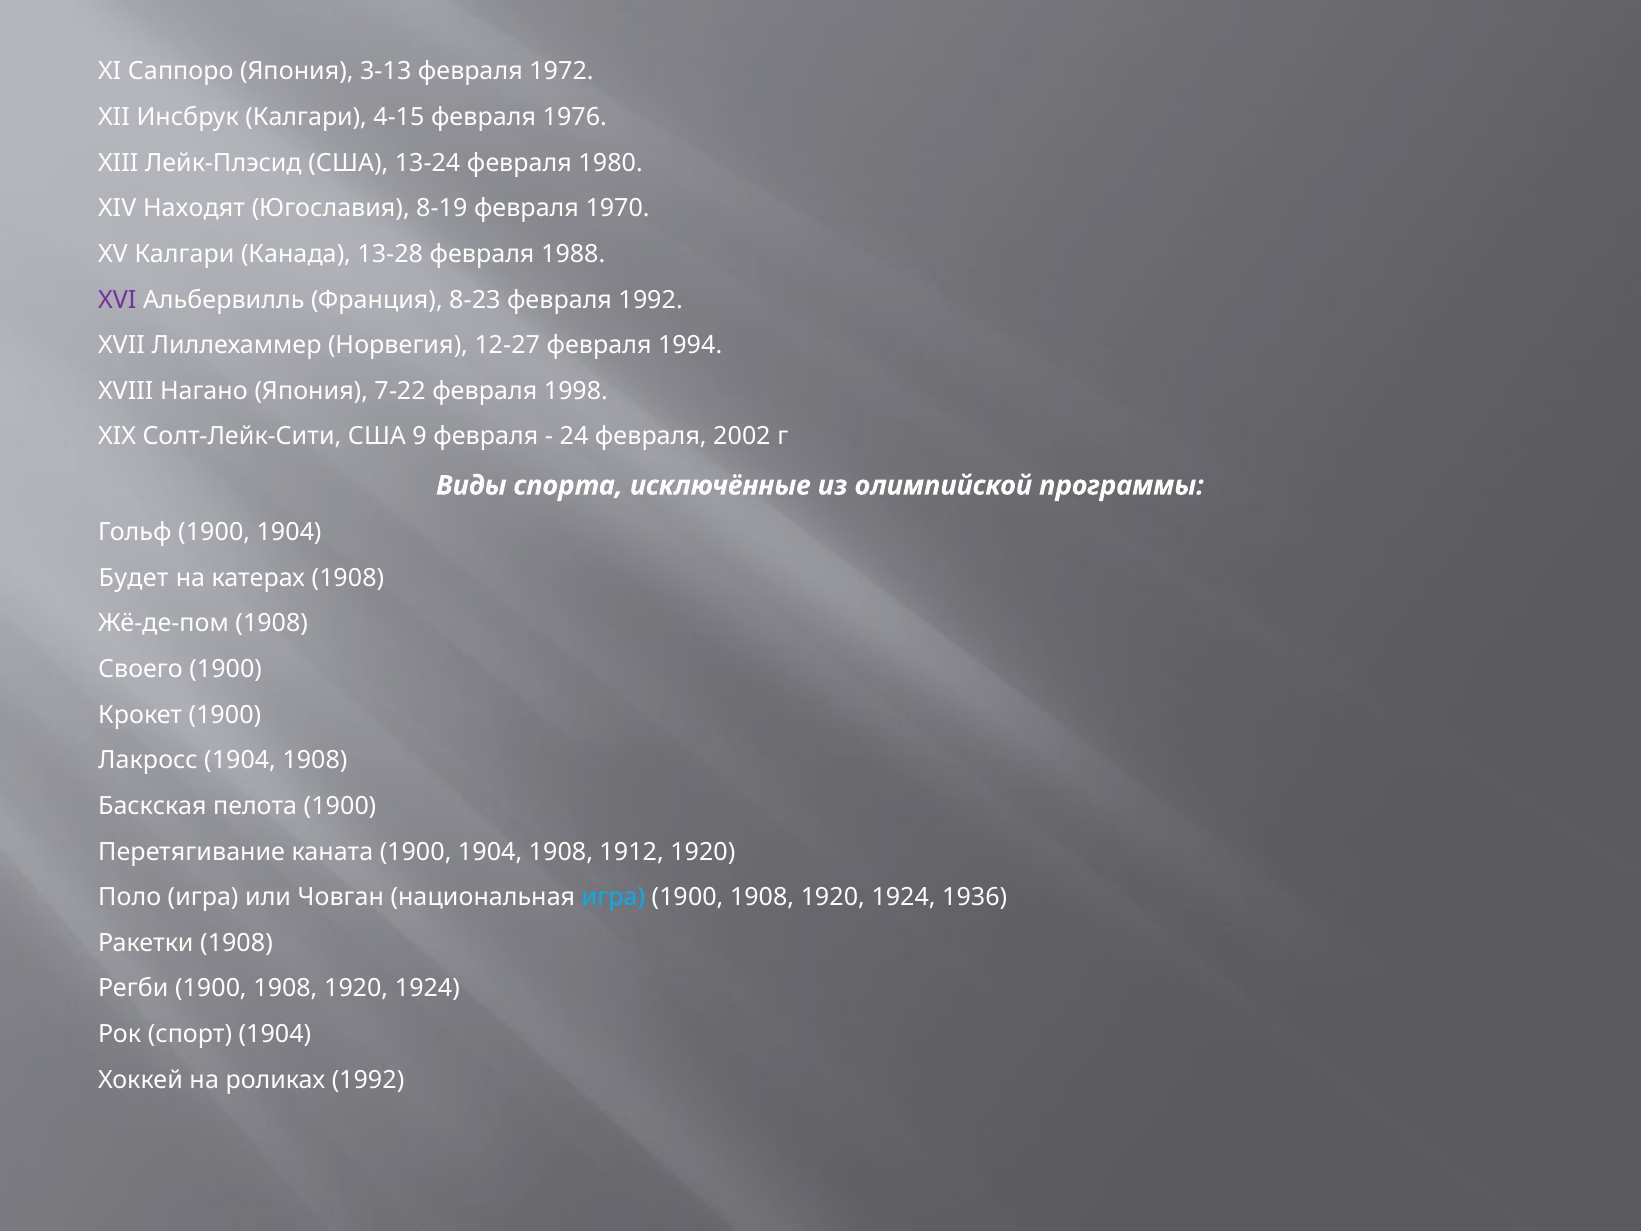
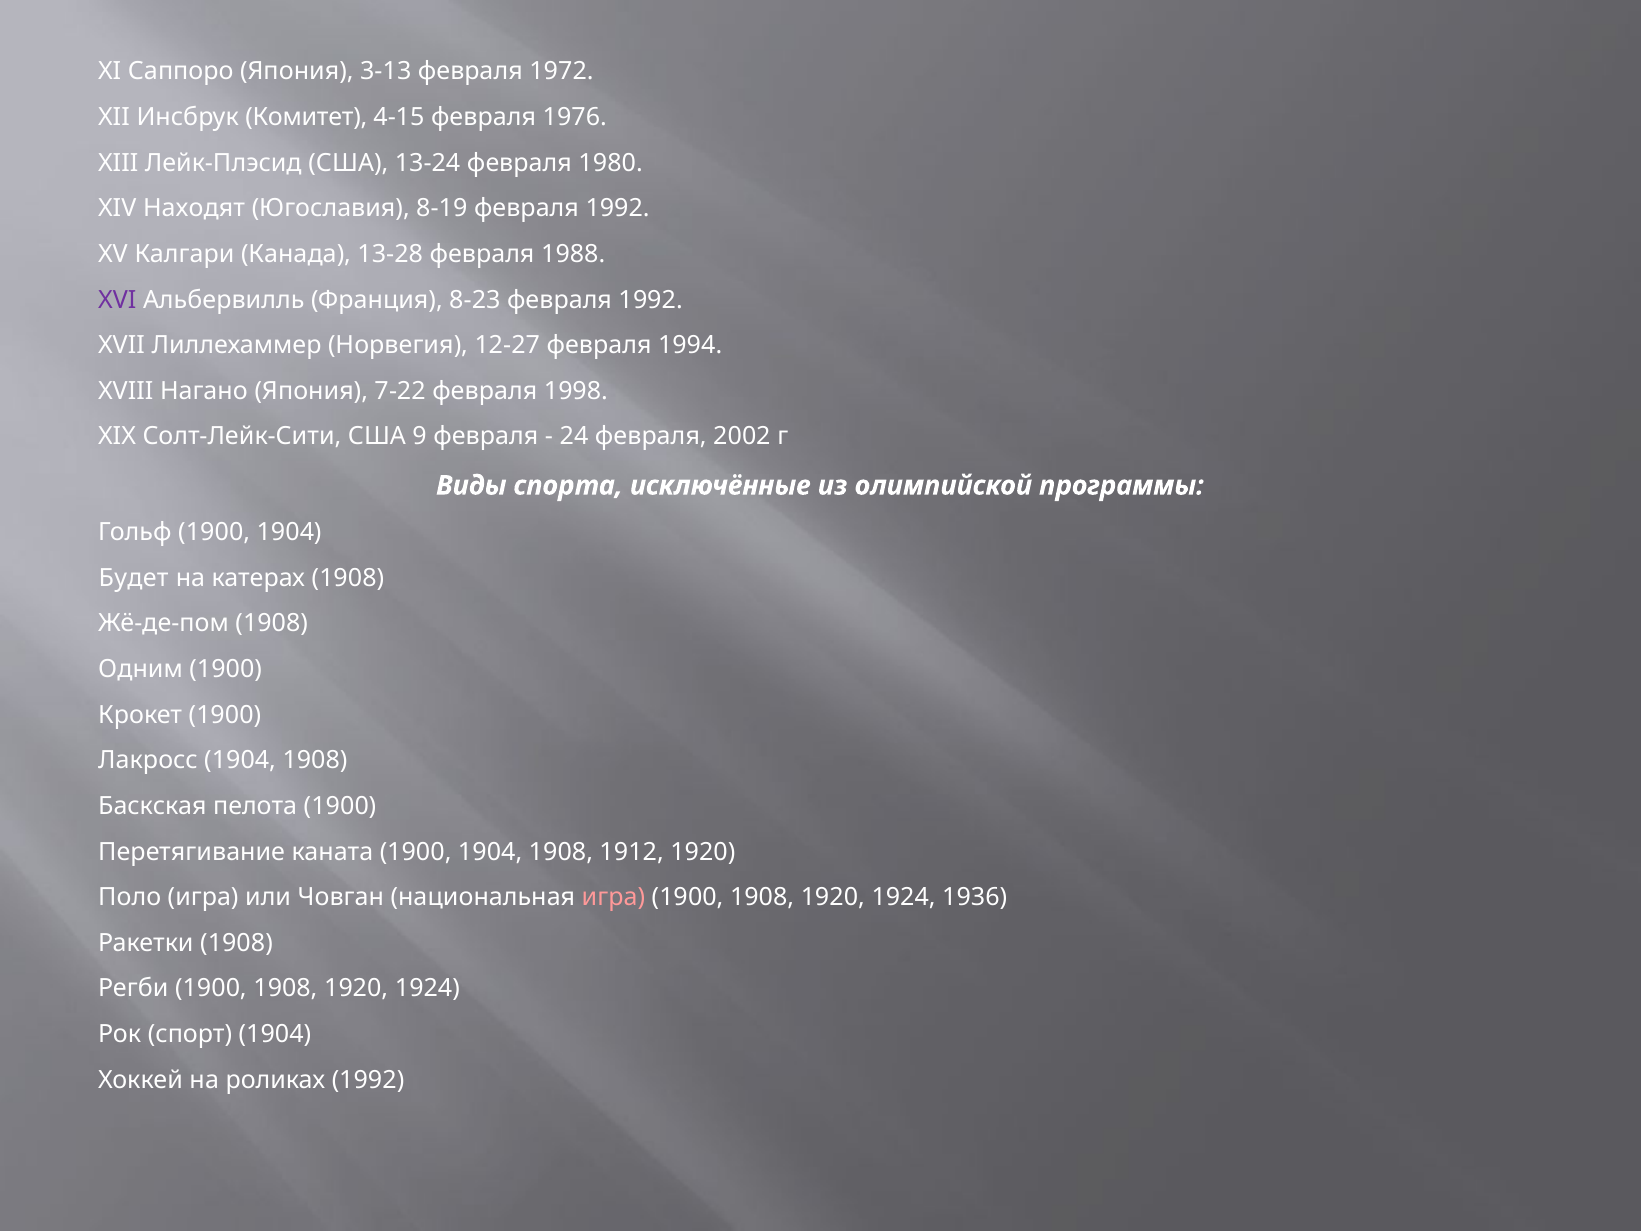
Инсбрук Калгари: Калгари -> Комитет
8-19 февраля 1970: 1970 -> 1992
Своего: Своего -> Одним
игра at (613, 897) colour: light blue -> pink
